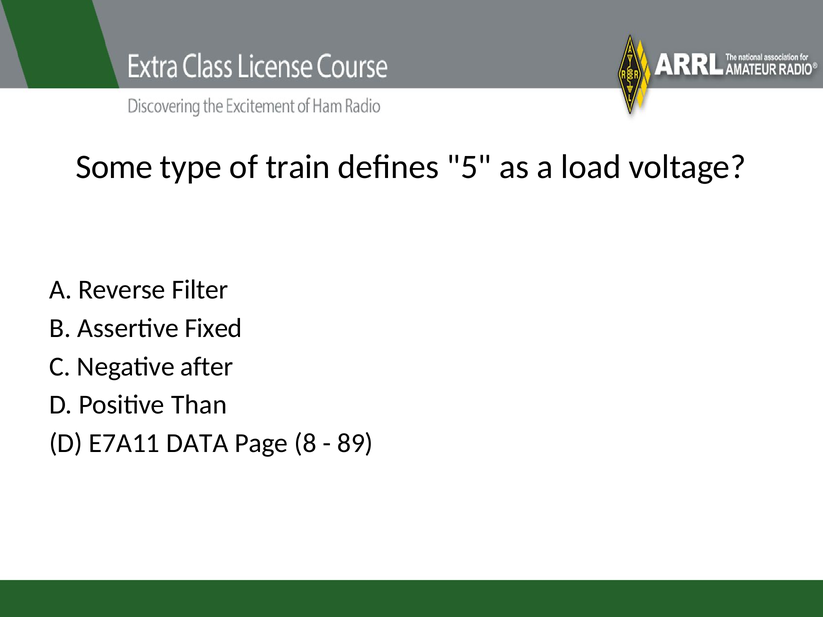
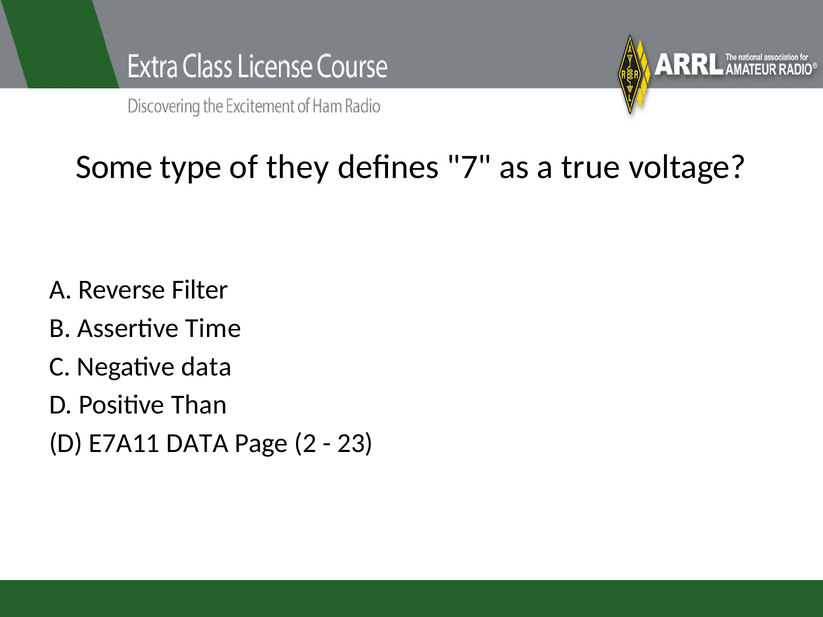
train: train -> they
5: 5 -> 7
load: load -> true
Fixed: Fixed -> Time
Negative after: after -> data
8: 8 -> 2
89: 89 -> 23
